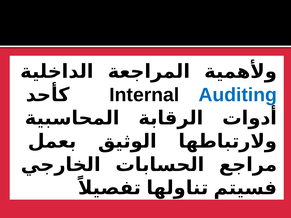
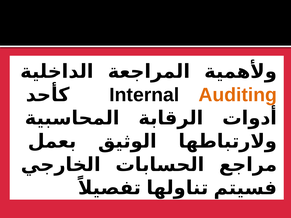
Auditing colour: blue -> orange
